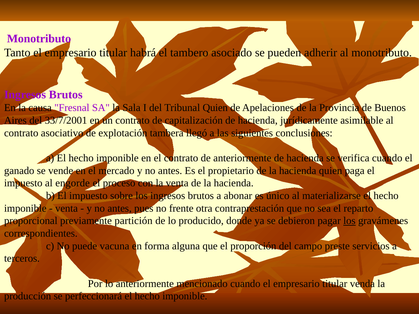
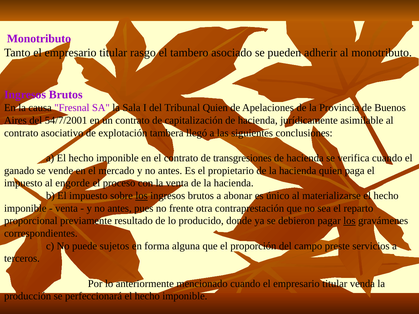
habrá: habrá -> rasgo
33/7/2001: 33/7/2001 -> 54/7/2001
de anteriormente: anteriormente -> transgresiones
los at (142, 196) underline: none -> present
partición: partición -> resultado
vacuna: vacuna -> sujetos
